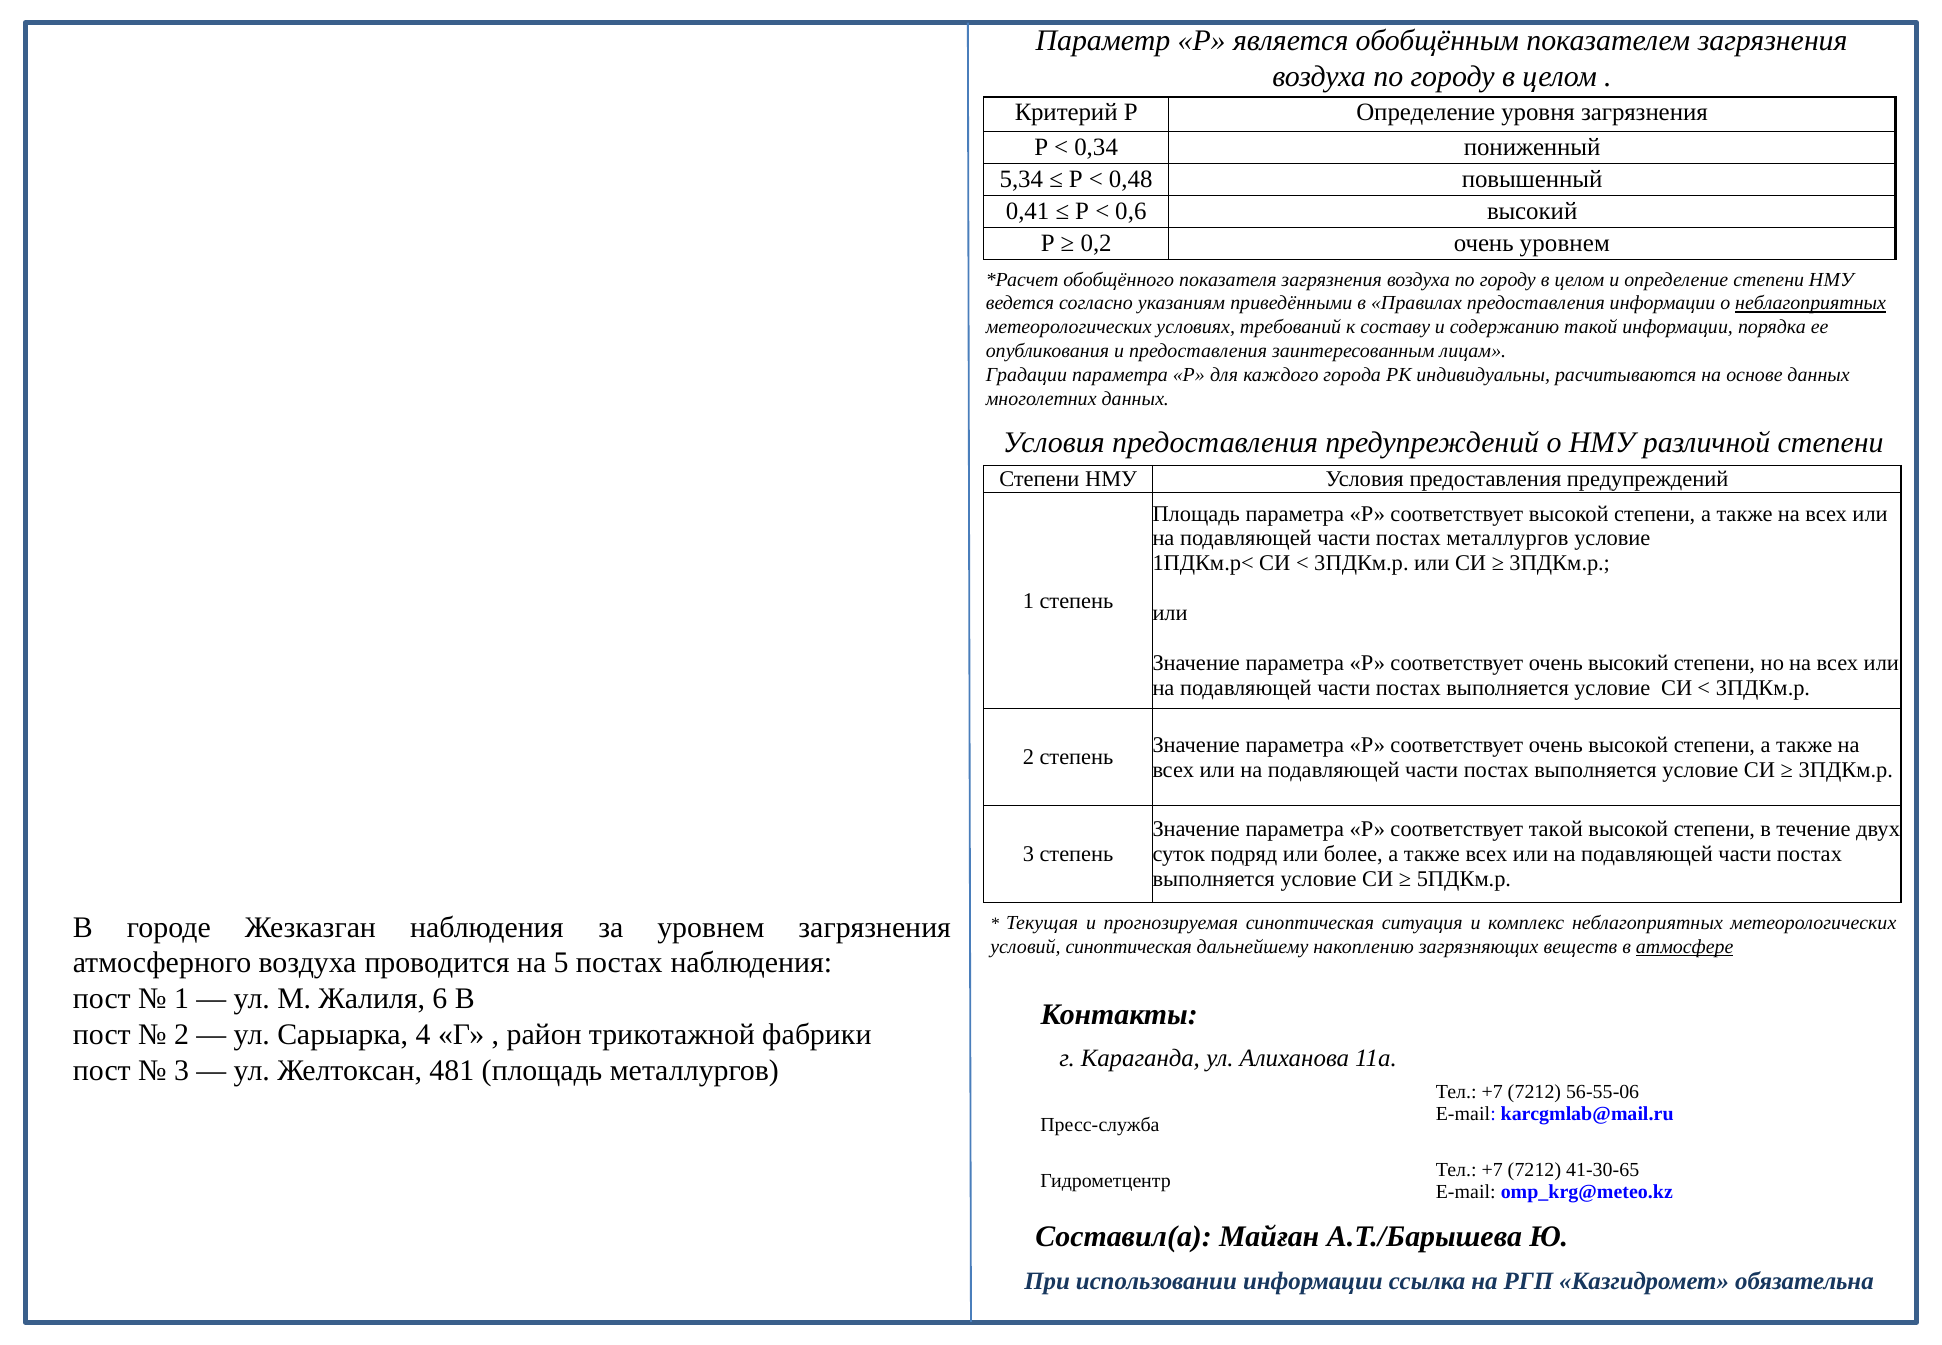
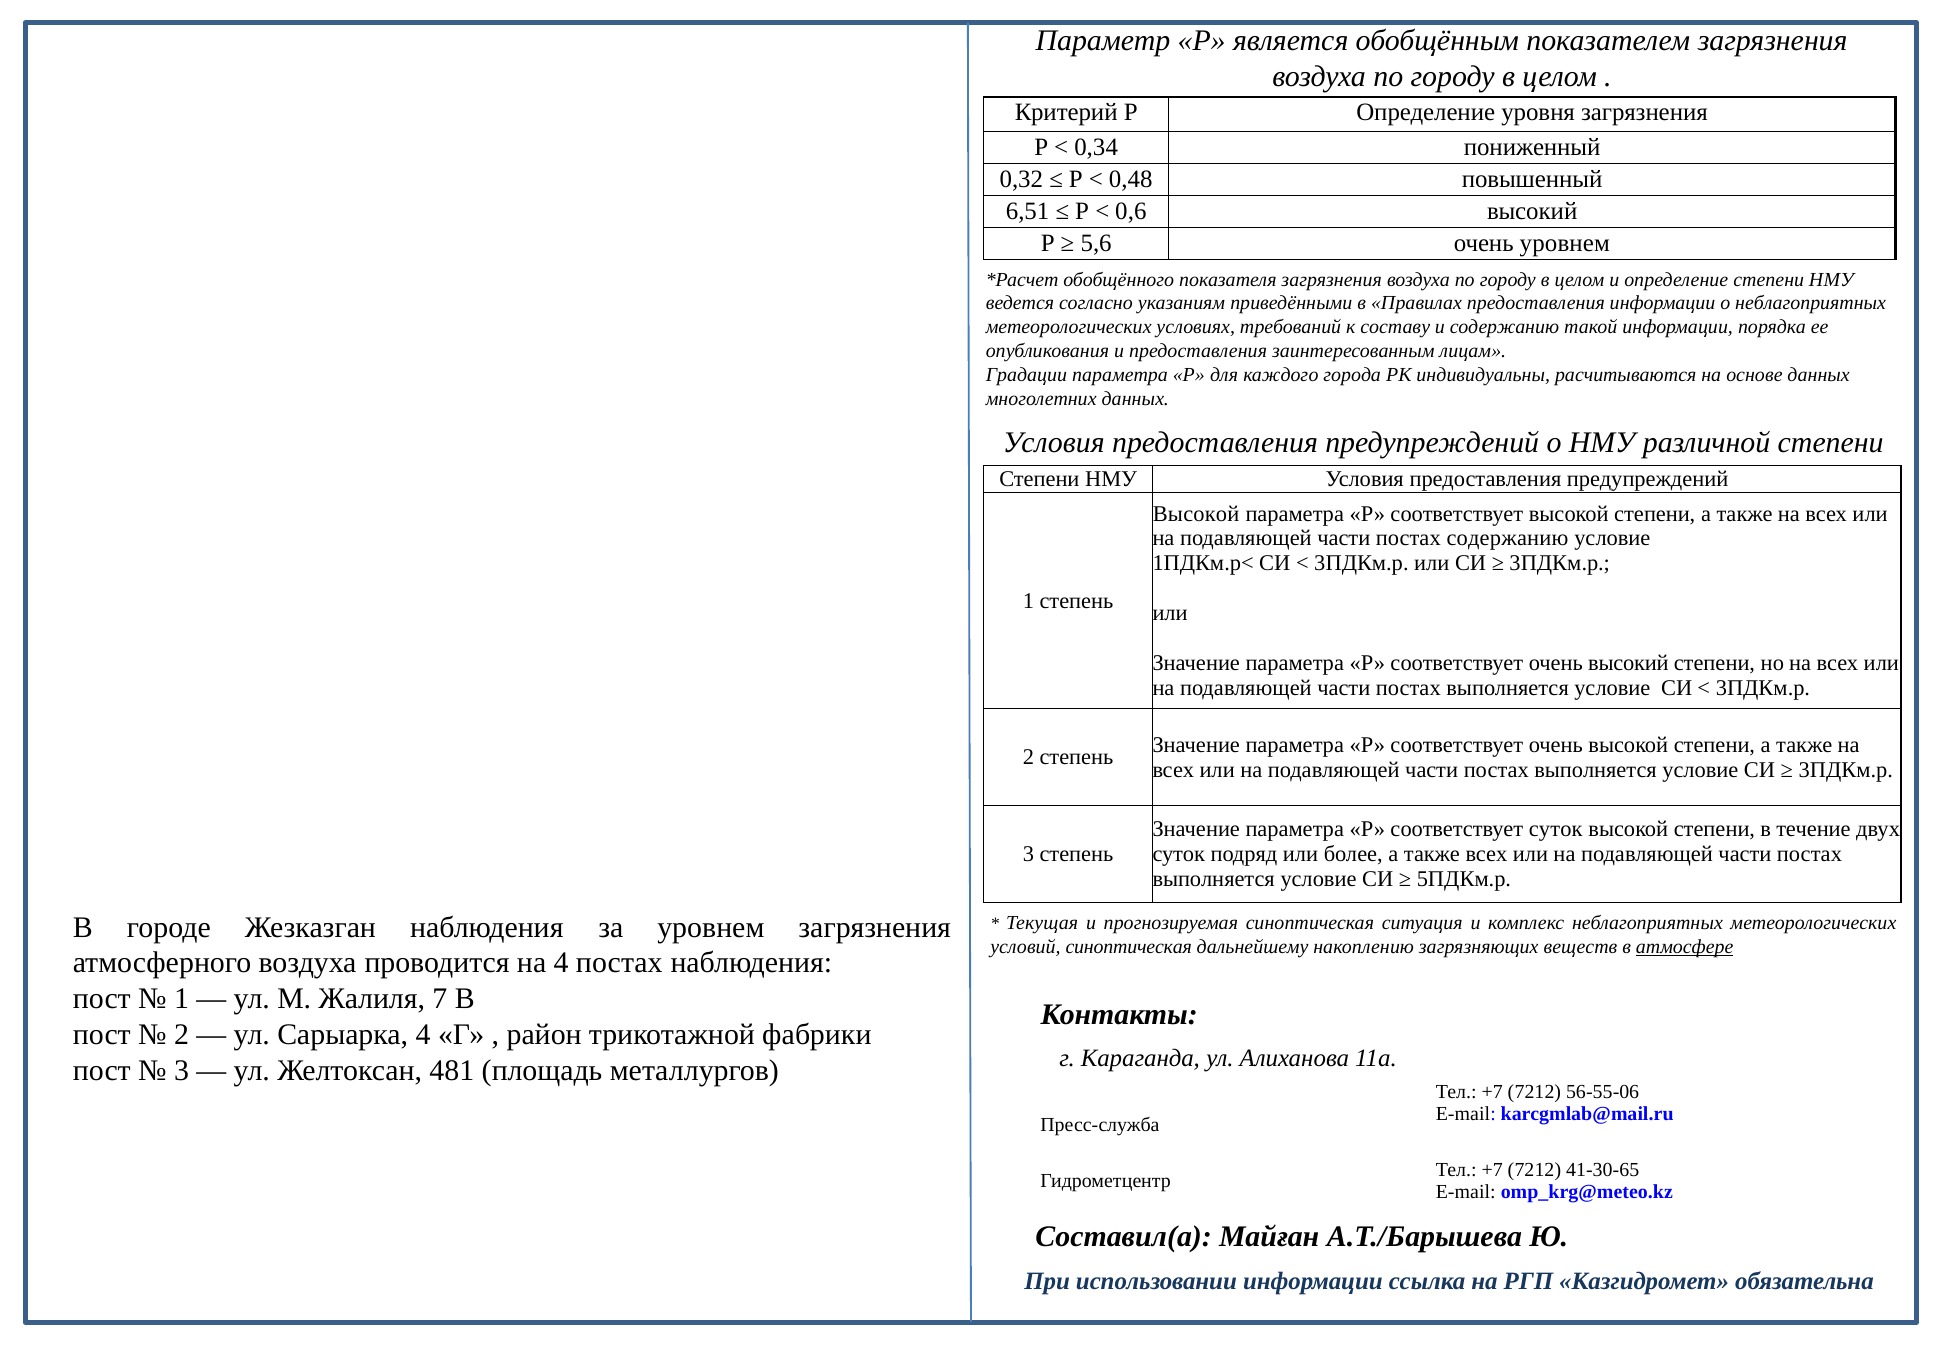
5,34: 5,34 -> 0,32
0,41: 0,41 -> 6,51
0,2: 0,2 -> 5,6
неблагоприятных at (1811, 303) underline: present -> none
Площадь at (1196, 514): Площадь -> Высокой
постах металлургов: металлургов -> содержанию
соответствует такой: такой -> суток
на 5: 5 -> 4
6: 6 -> 7
